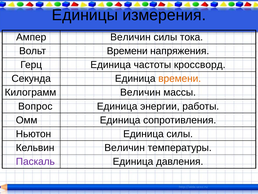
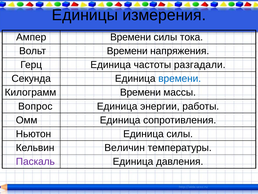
Ампер Величин: Величин -> Времени
кроссворд: кроссворд -> разгадали
времени at (180, 78) colour: orange -> blue
Килограмм Величин: Величин -> Времени
